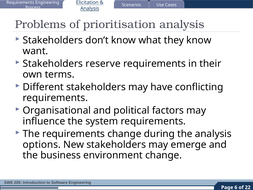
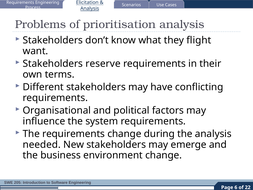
they know: know -> flight
options: options -> needed
